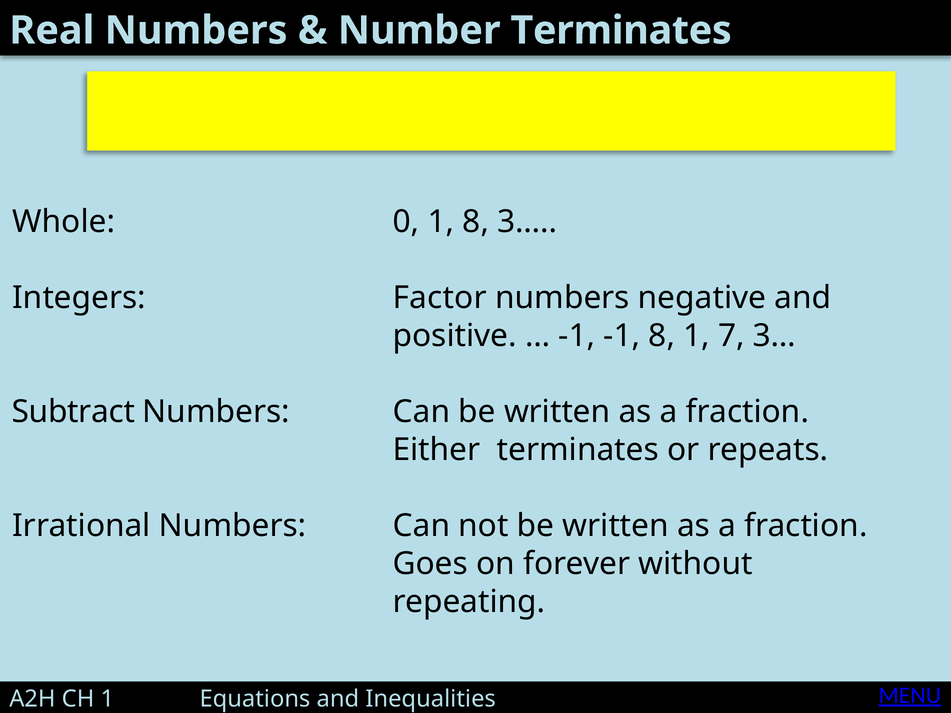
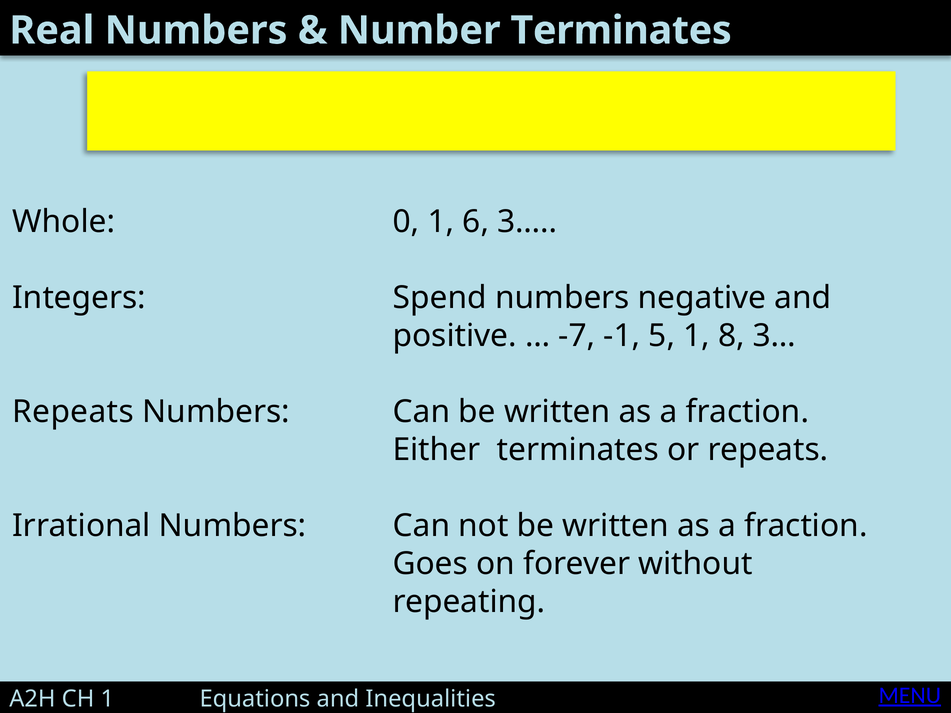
1 8: 8 -> 6
Factor: Factor -> Spend
-1 at (577, 336): -1 -> -7
-1 8: 8 -> 5
7: 7 -> 8
Subtract at (73, 412): Subtract -> Repeats
